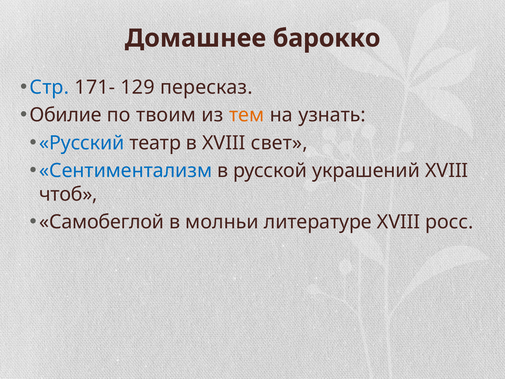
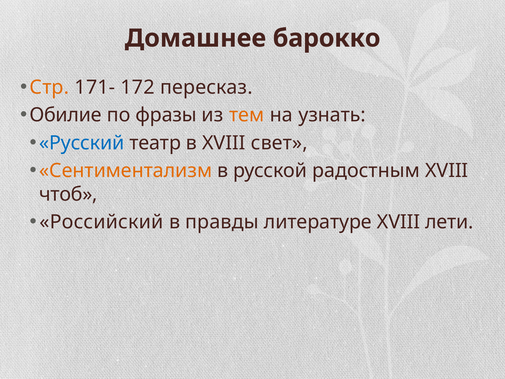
Стр colour: blue -> orange
129: 129 -> 172
твоим: твоим -> фразы
Сентиментализм colour: blue -> orange
украшений: украшений -> радостным
Самобеглой: Самобеглой -> Российский
молньи: молньи -> правды
росс: росс -> лети
